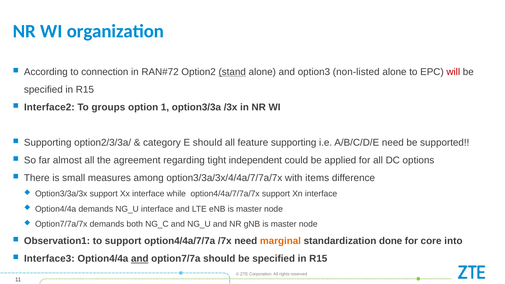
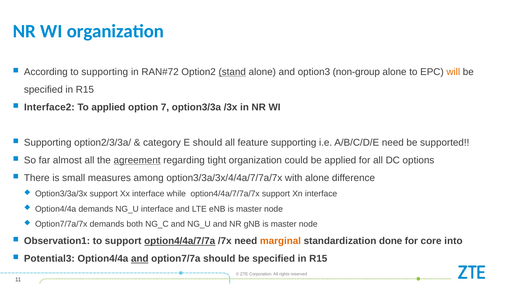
to connection: connection -> supporting
non-listed: non-listed -> non-group
will colour: red -> orange
To groups: groups -> applied
1: 1 -> 7
agreement underline: none -> present
tight independent: independent -> organization
with items: items -> alone
option4/4a/7/7a underline: none -> present
Interface3: Interface3 -> Potential3
